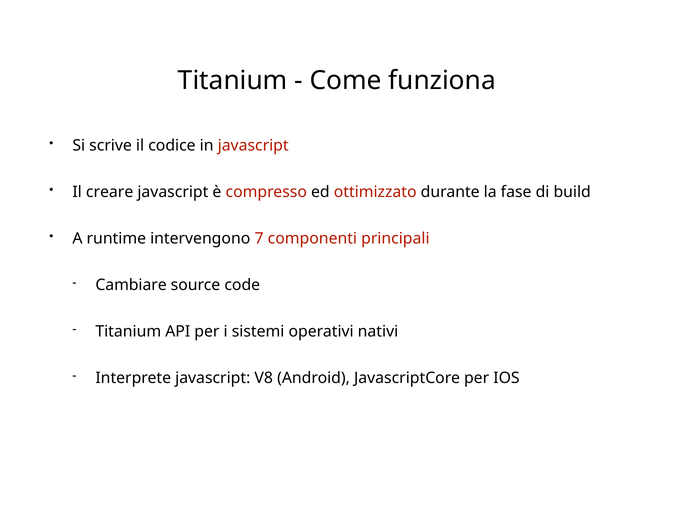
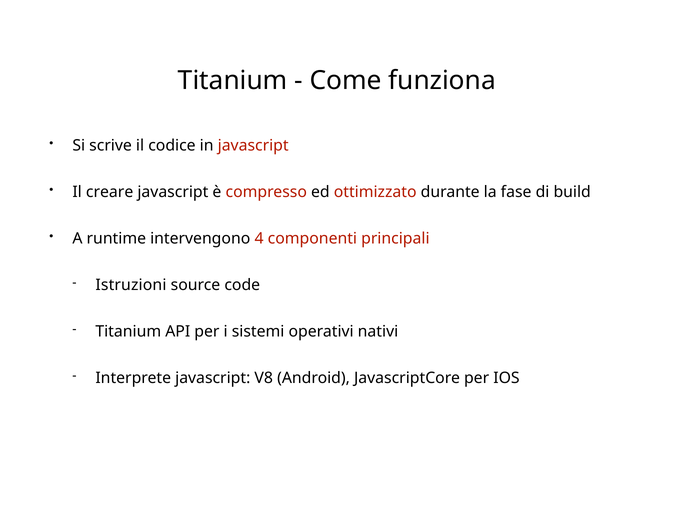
7: 7 -> 4
Cambiare: Cambiare -> Istruzioni
